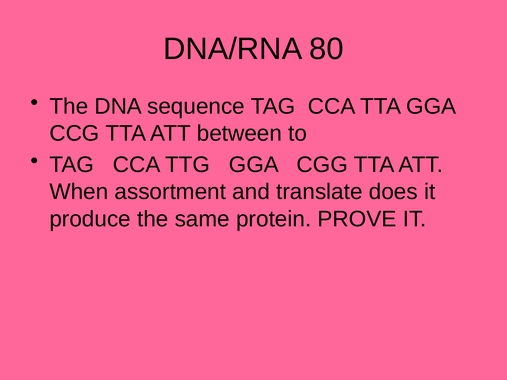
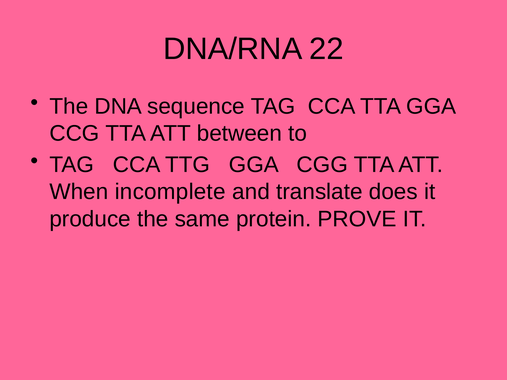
80: 80 -> 22
assortment: assortment -> incomplete
